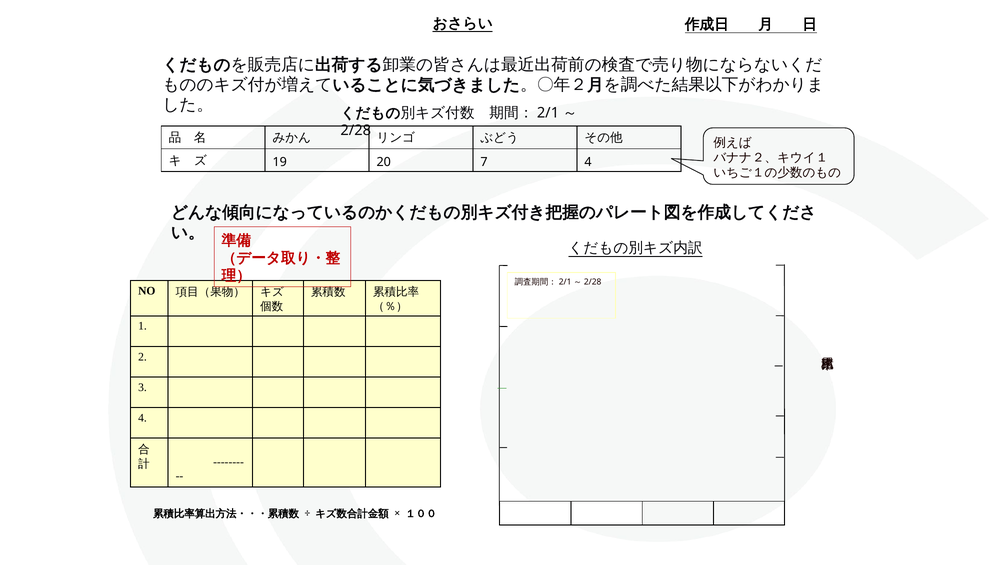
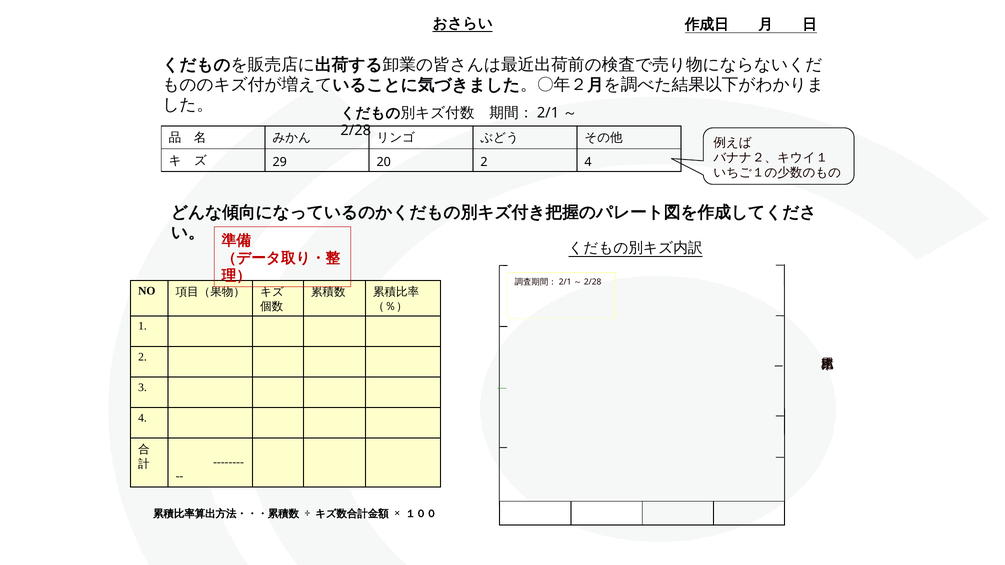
19: 19 -> 29
20 7: 7 -> 2
